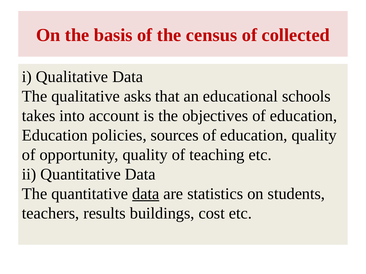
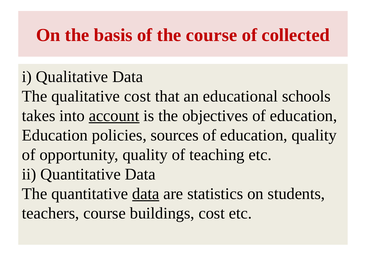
the census: census -> course
qualitative asks: asks -> cost
account underline: none -> present
teachers results: results -> course
